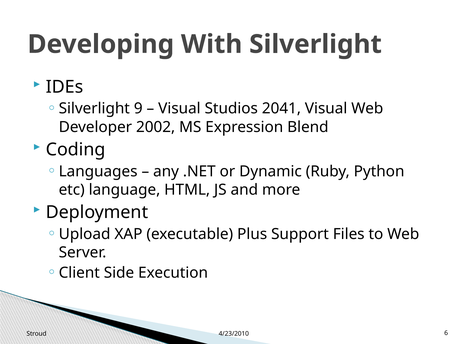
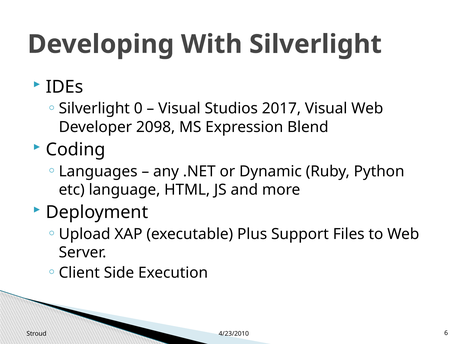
9: 9 -> 0
2041: 2041 -> 2017
2002: 2002 -> 2098
